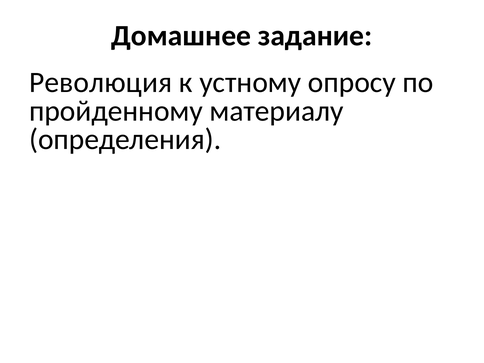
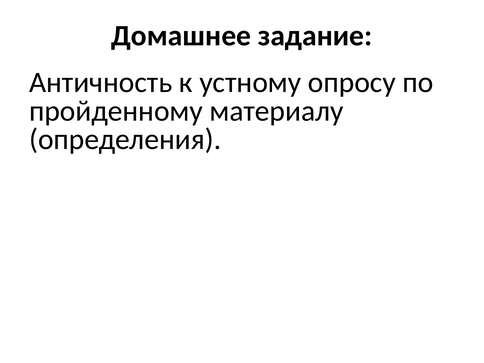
Революция: Революция -> Античность
